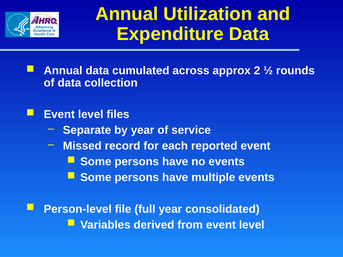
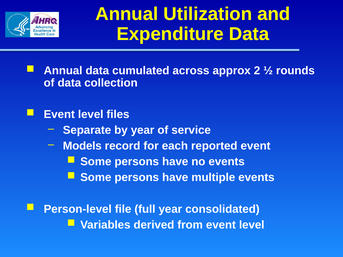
Missed: Missed -> Models
